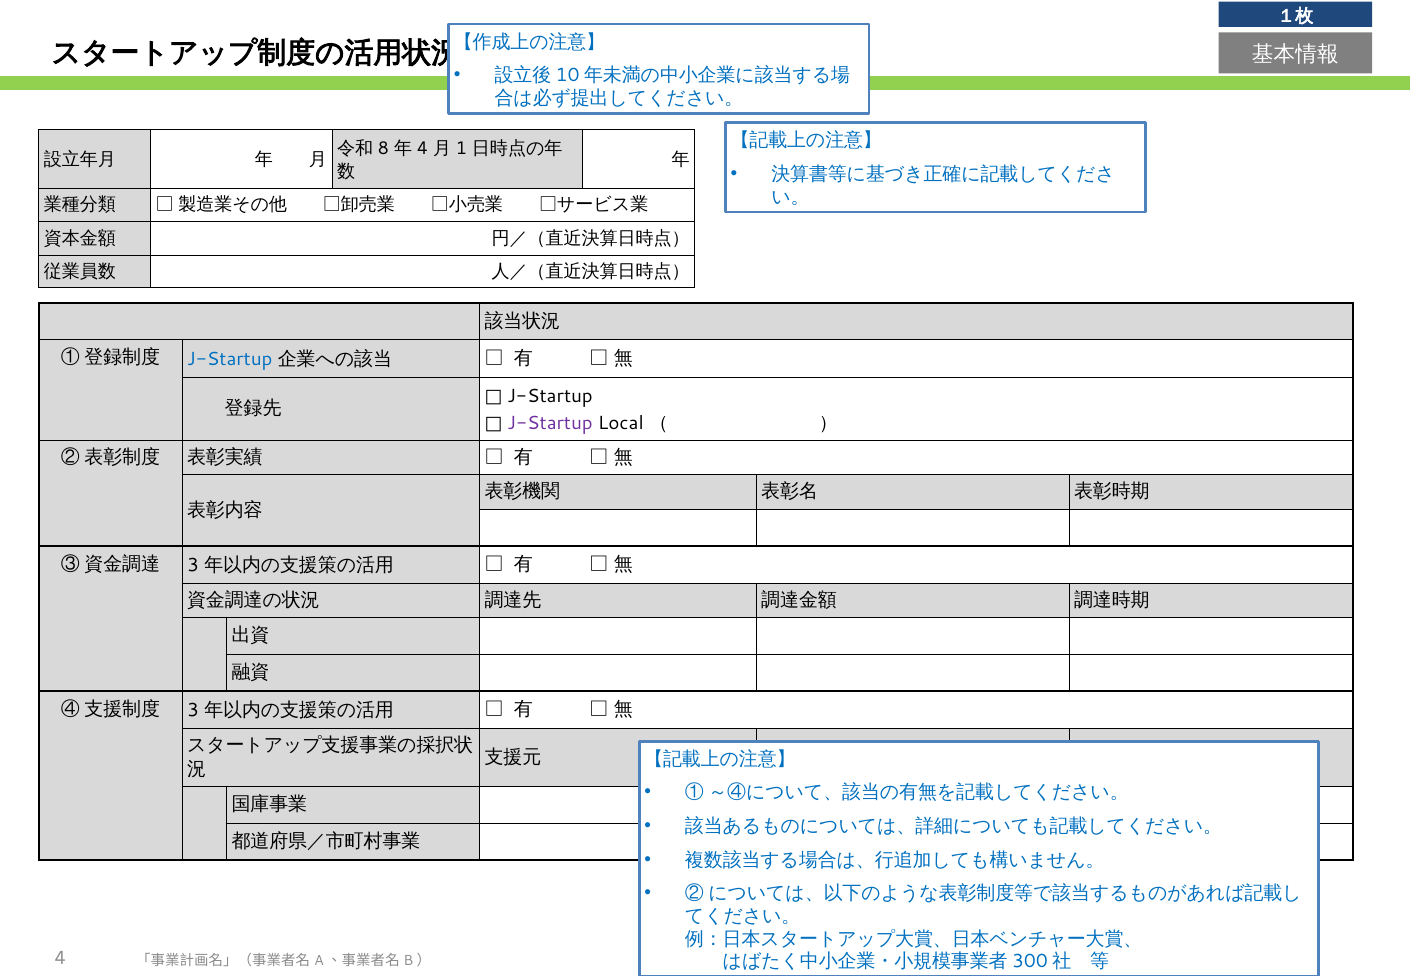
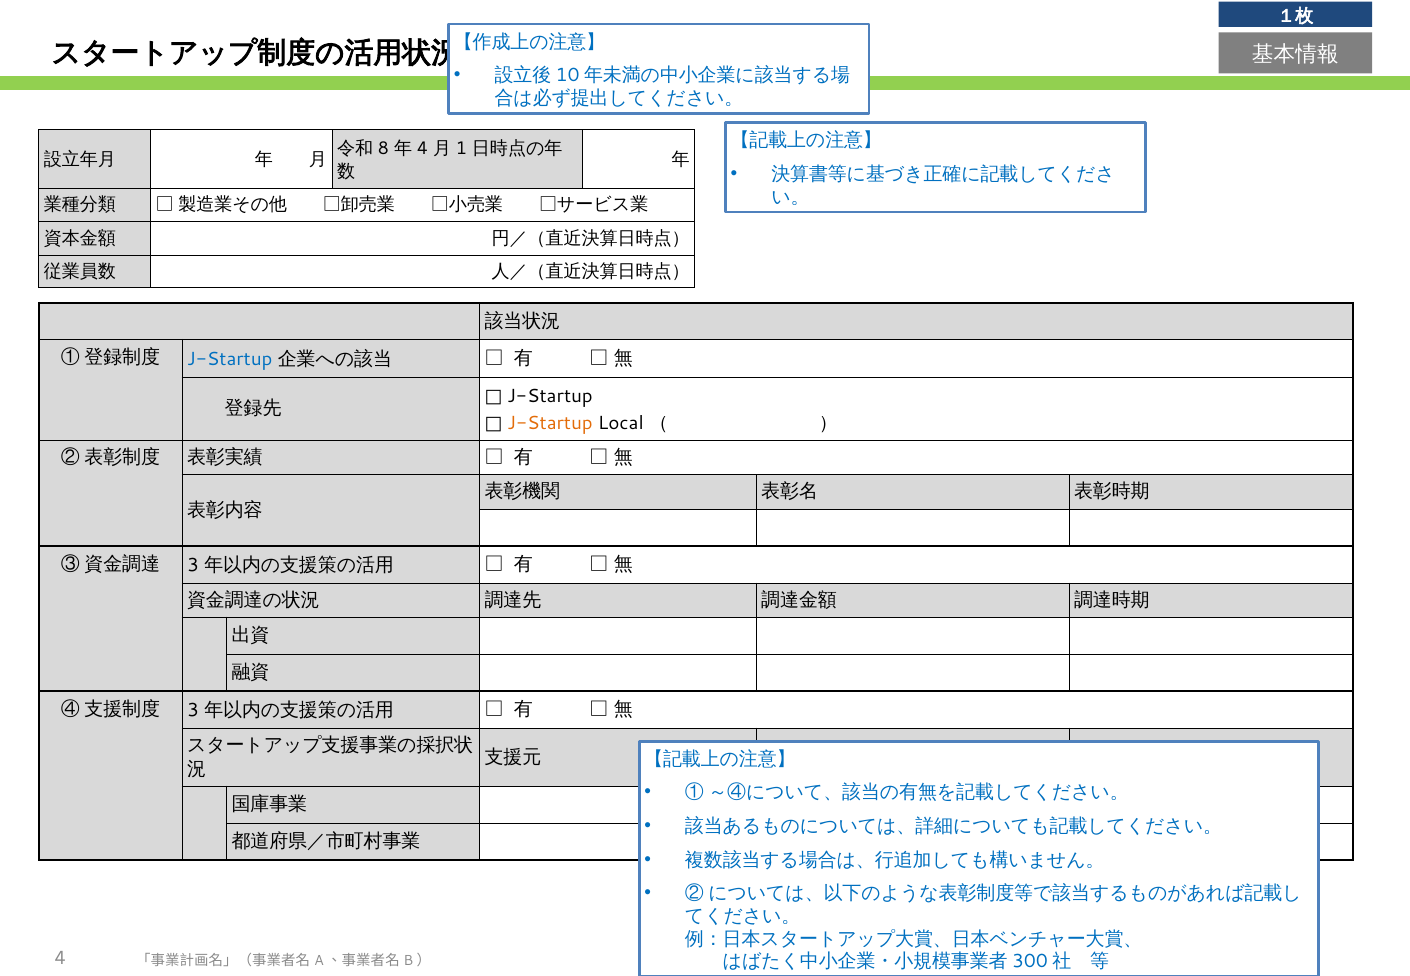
J-Startup at (550, 423) colour: purple -> orange
